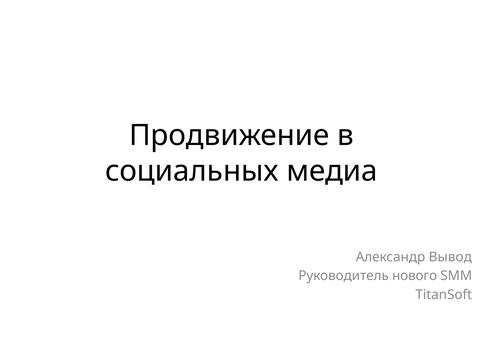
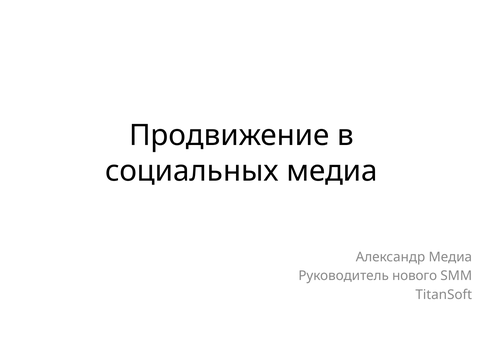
Александр Вывод: Вывод -> Медиа
